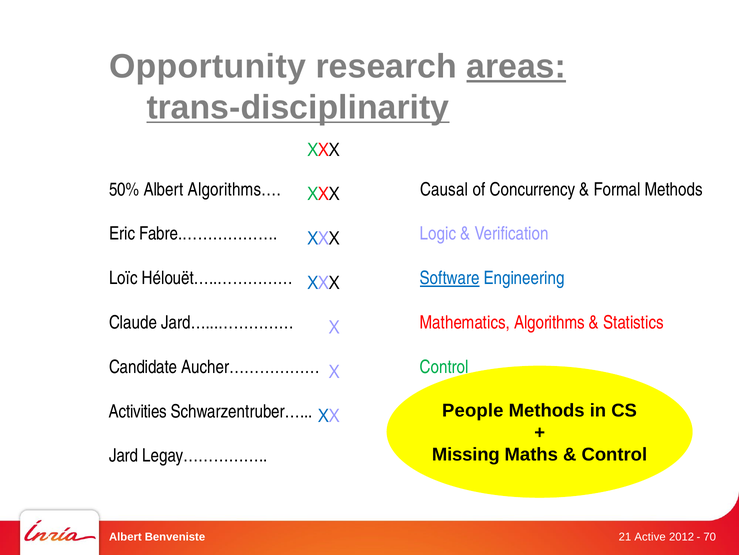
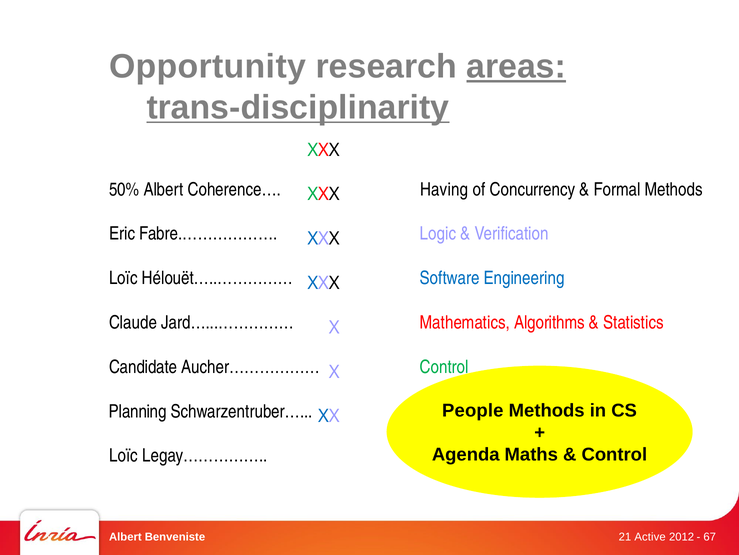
Algorithms…: Algorithms… -> Coherence…
Causal: Causal -> Having
Software underline: present -> none
Activities: Activities -> Planning
Missing: Missing -> Agenda
Jard at (124, 455): Jard -> Loïc
70: 70 -> 67
